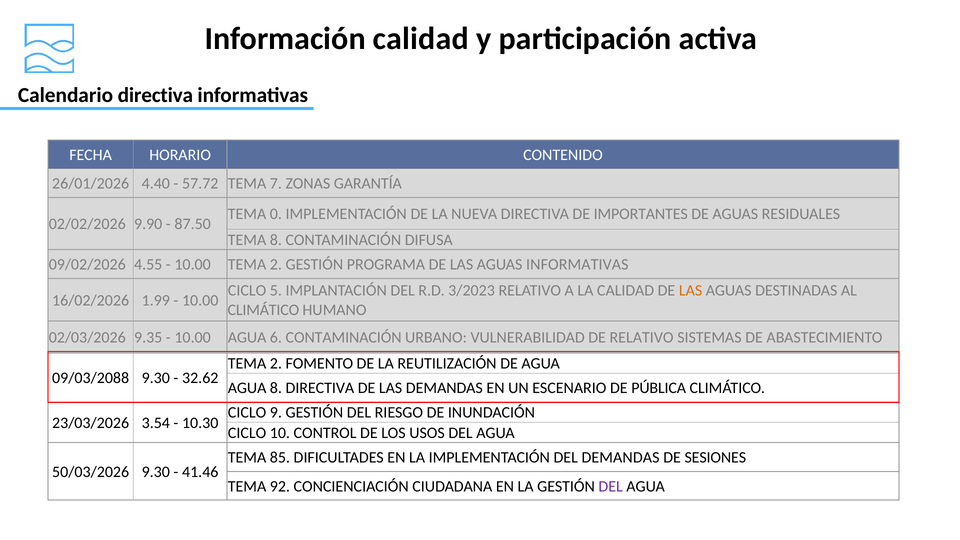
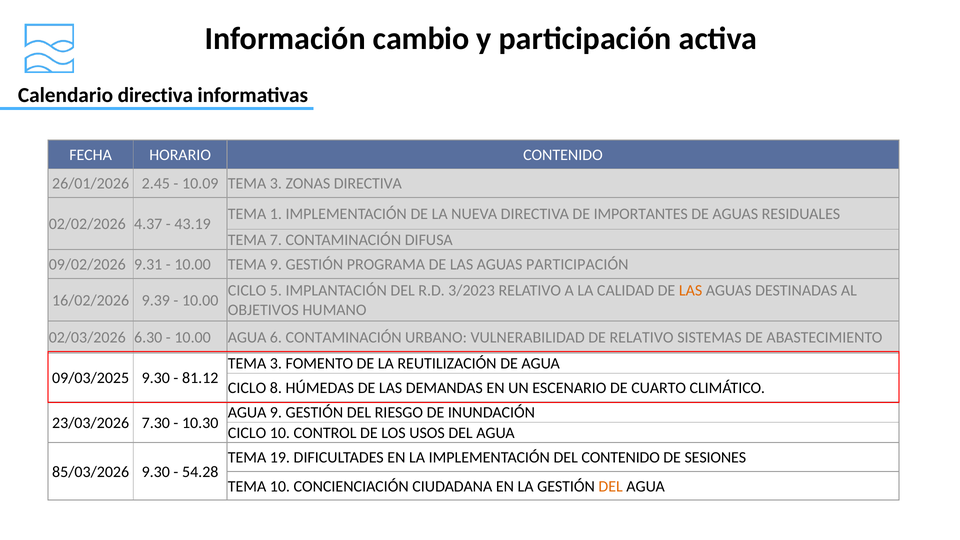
Información calidad: calidad -> cambio
4.40: 4.40 -> 2.45
57.72: 57.72 -> 10.09
7 at (276, 184): 7 -> 3
ZONAS GARANTÍA: GARANTÍA -> DIRECTIVA
0: 0 -> 1
9.90: 9.90 -> 4.37
87.50: 87.50 -> 43.19
TEMA 8: 8 -> 7
4.55: 4.55 -> 9.31
10.00 TEMA 2: 2 -> 9
AGUAS INFORMATIVAS: INFORMATIVAS -> PARTICIPACIÓN
1.99: 1.99 -> 9.39
CLIMÁTICO at (263, 310): CLIMÁTICO -> OBJETIVOS
9.35: 9.35 -> 6.30
2 at (276, 364): 2 -> 3
09/03/2088: 09/03/2088 -> 09/03/2025
32.62: 32.62 -> 81.12
AGUA at (247, 388): AGUA -> CICLO
8 DIRECTIVA: DIRECTIVA -> HÚMEDAS
PÚBLICA: PÚBLICA -> CUARTO
CICLO at (247, 413): CICLO -> AGUA
3.54: 3.54 -> 7.30
85: 85 -> 19
DEL DEMANDAS: DEMANDAS -> CONTENIDO
50/03/2026: 50/03/2026 -> 85/03/2026
41.46: 41.46 -> 54.28
TEMA 92: 92 -> 10
DEL at (611, 486) colour: purple -> orange
